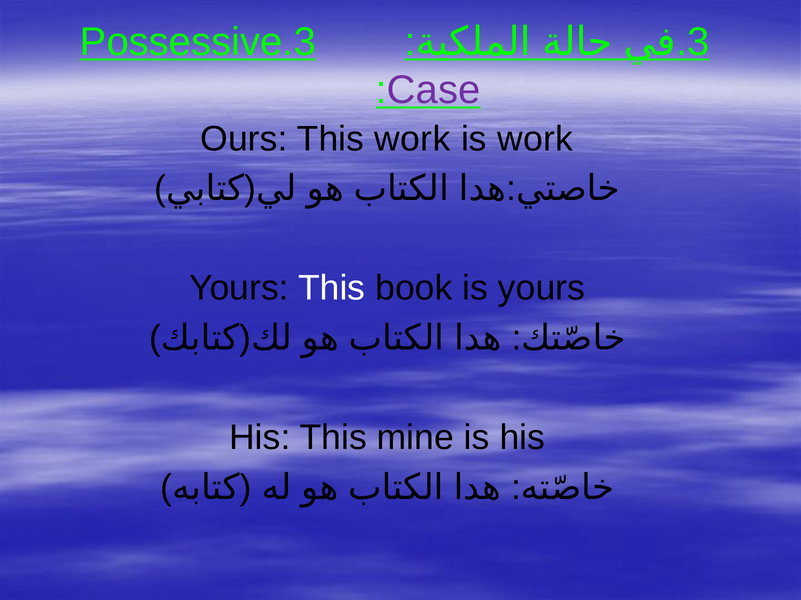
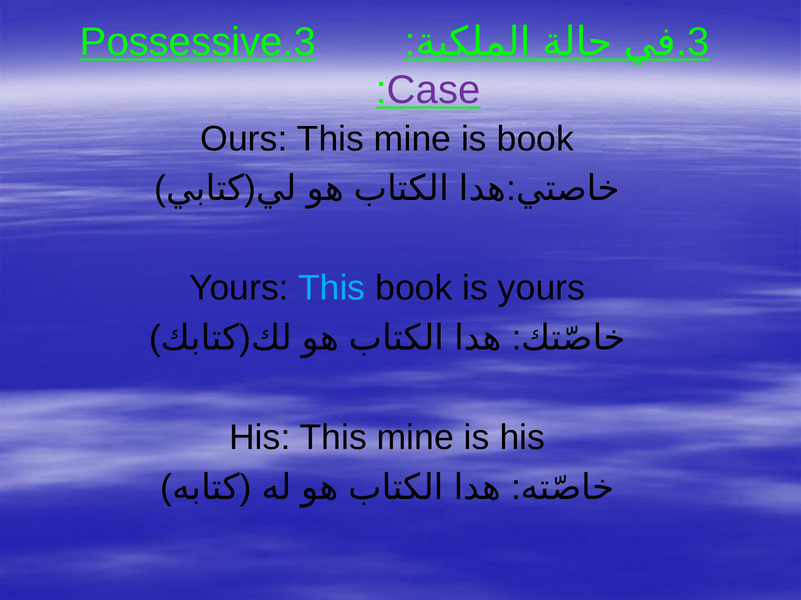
work at (412, 139): work -> mine
is work: work -> book
This at (332, 289) colour: white -> light blue
